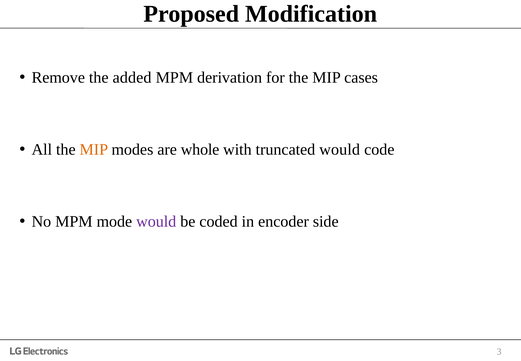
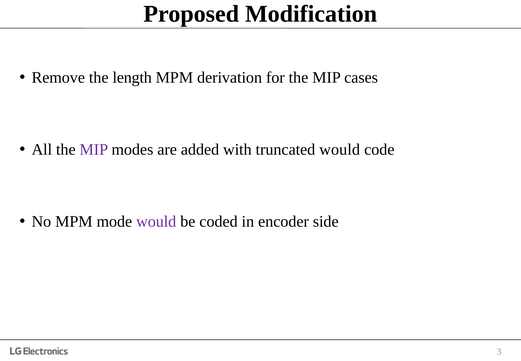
added: added -> length
MIP at (94, 149) colour: orange -> purple
whole: whole -> added
